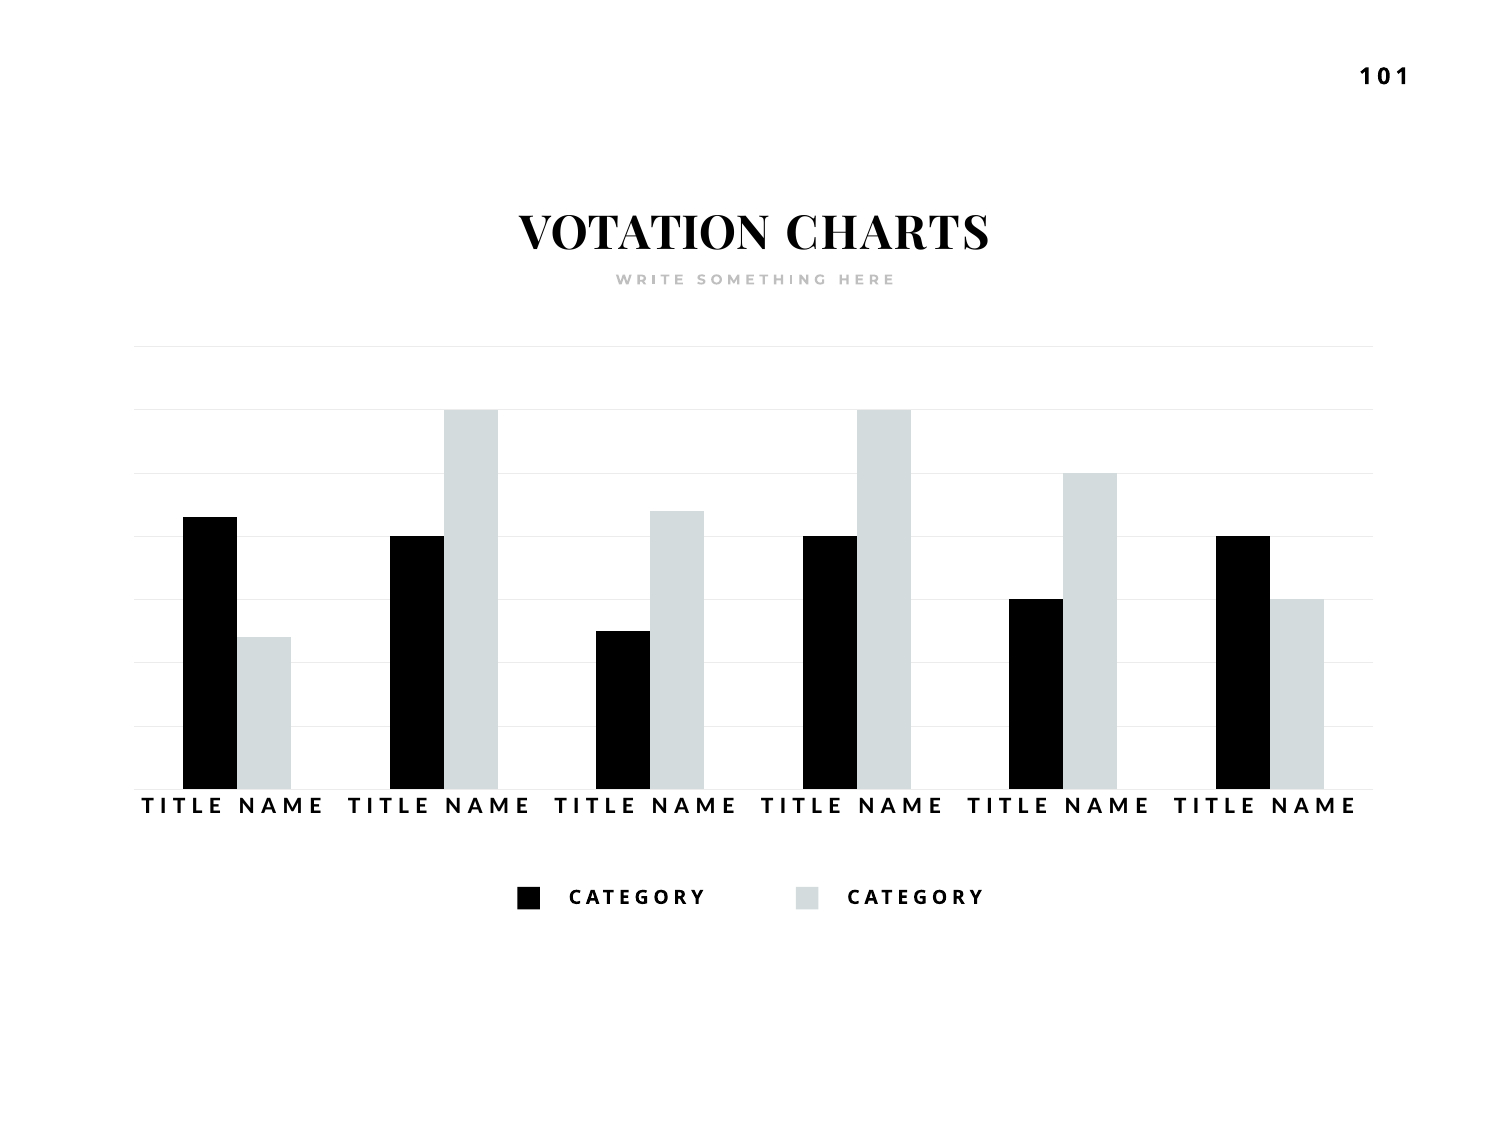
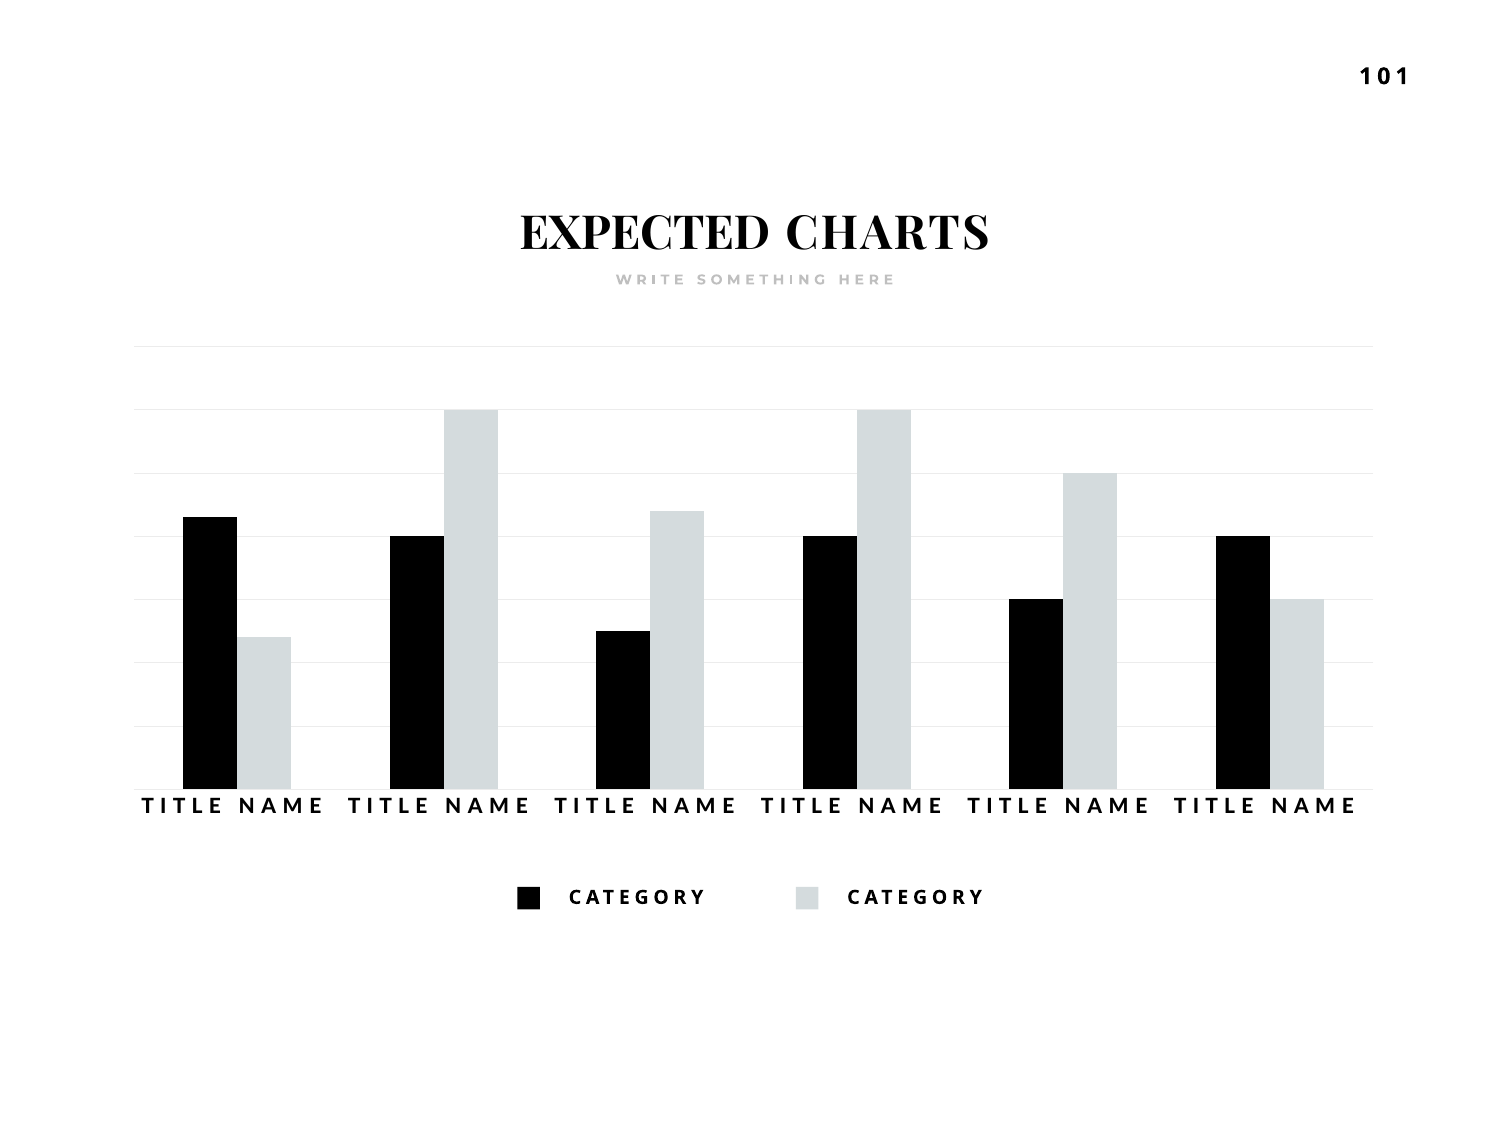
VOTATION: VOTATION -> EXPECTED
